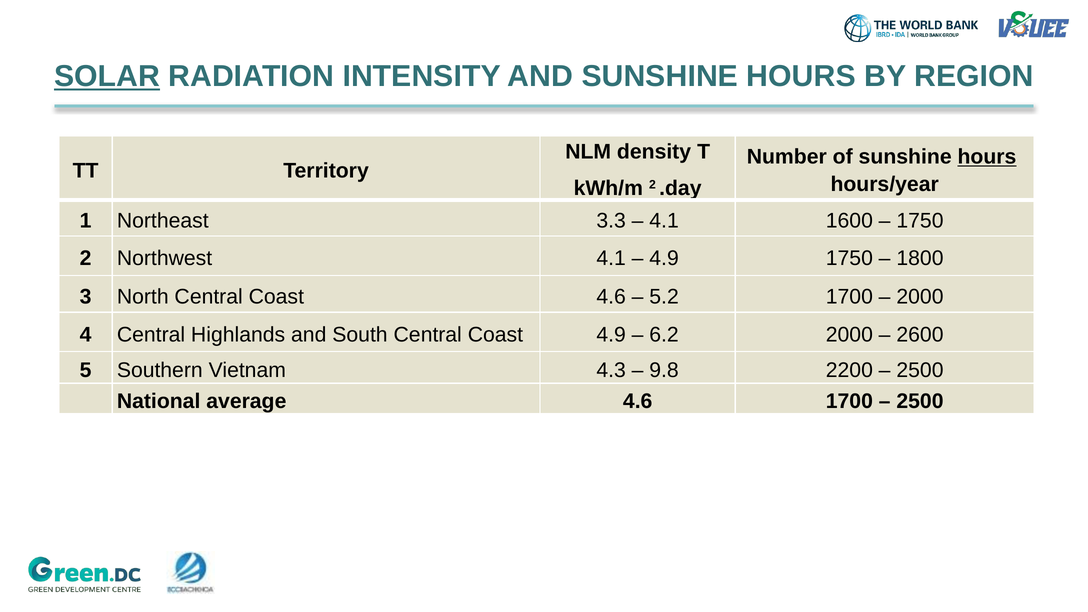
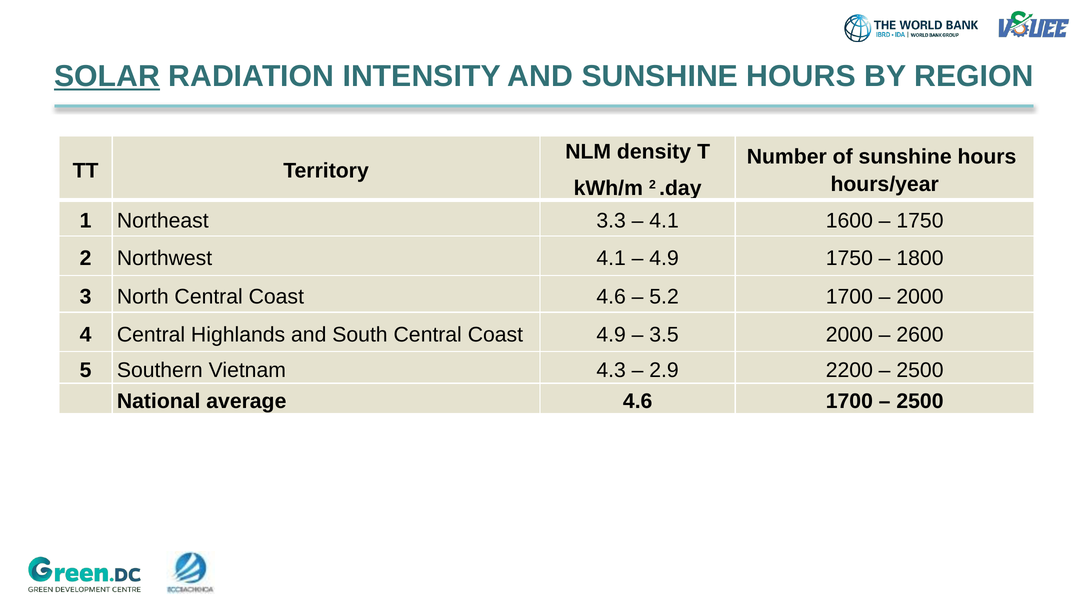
hours at (987, 157) underline: present -> none
6.2: 6.2 -> 3.5
9.8: 9.8 -> 2.9
